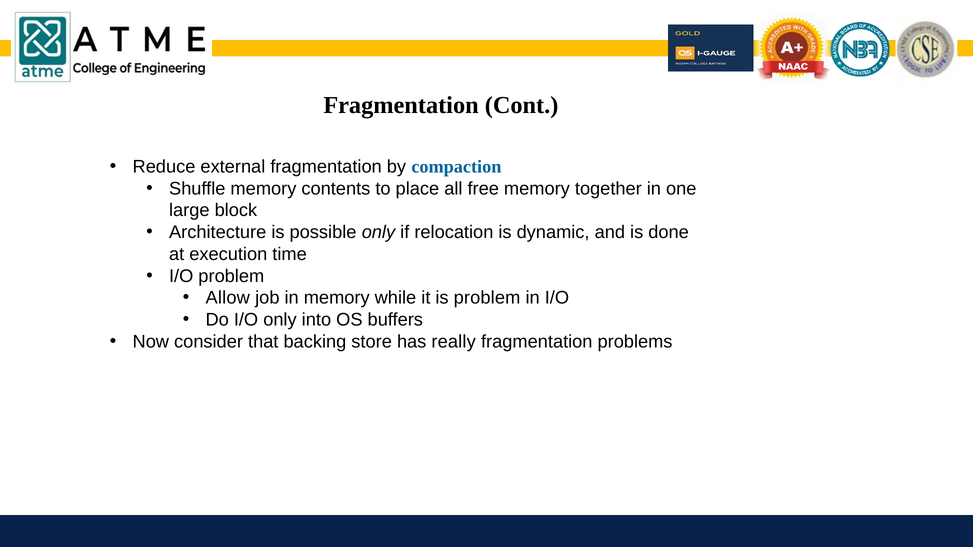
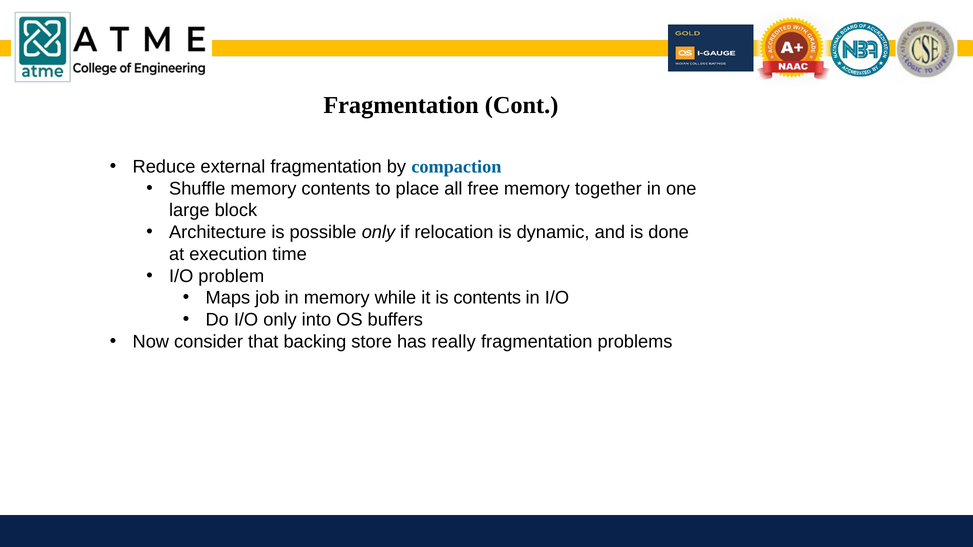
Allow: Allow -> Maps
is problem: problem -> contents
